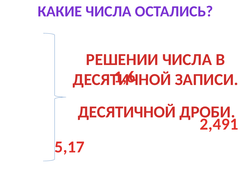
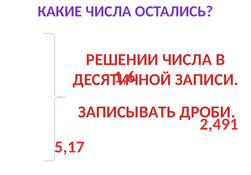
ДЕСЯТИЧНОЙ at (127, 112): ДЕСЯТИЧНОЙ -> ЗАПИСЫВАТЬ
